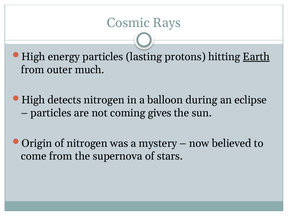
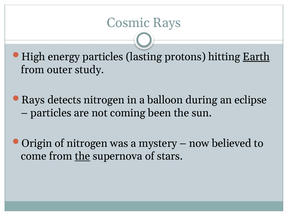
much: much -> study
High at (33, 100): High -> Rays
gives: gives -> been
the at (83, 156) underline: none -> present
